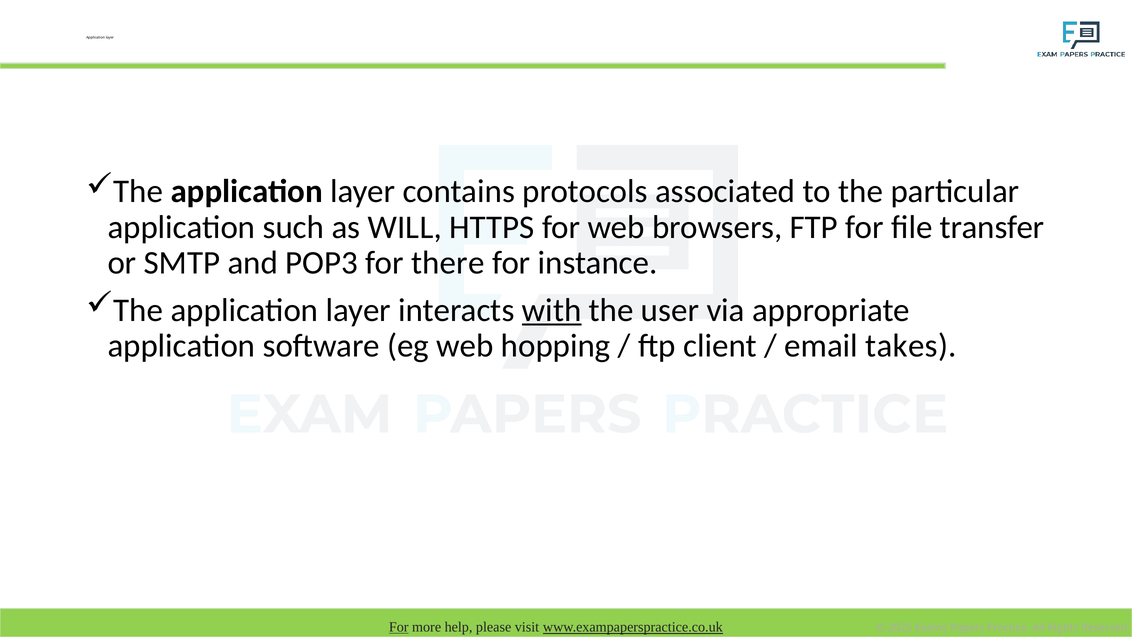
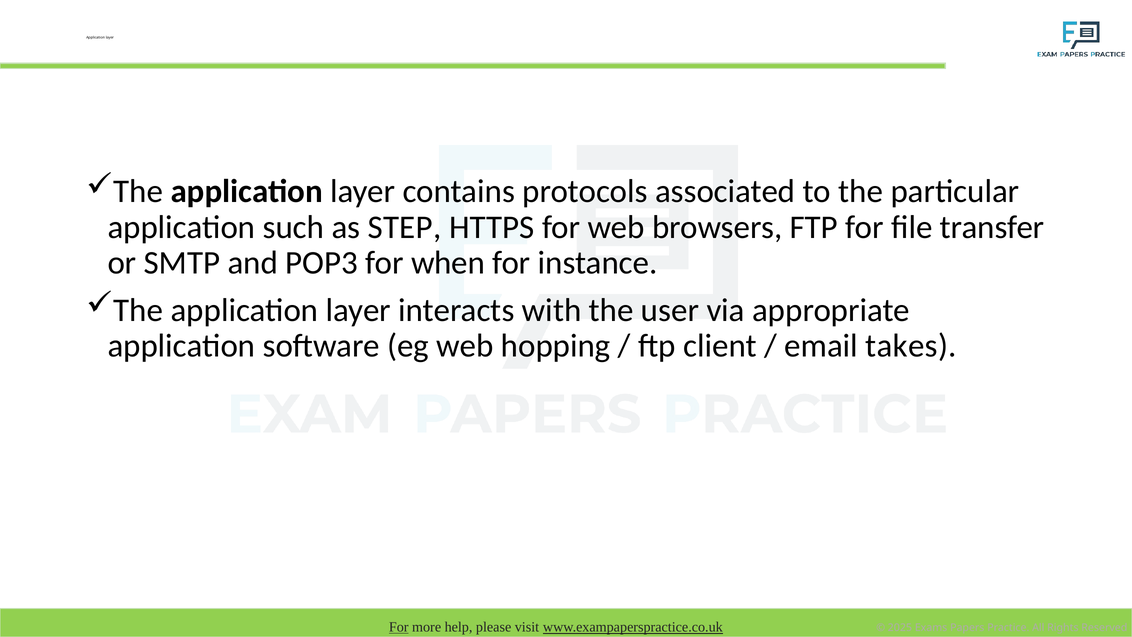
WILL: WILL -> STEP
there: there -> when
with underline: present -> none
